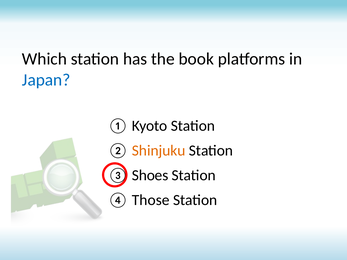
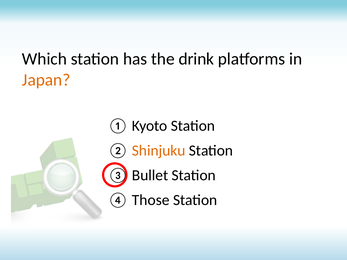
book: book -> drink
Japan colour: blue -> orange
Shoes: Shoes -> Bullet
